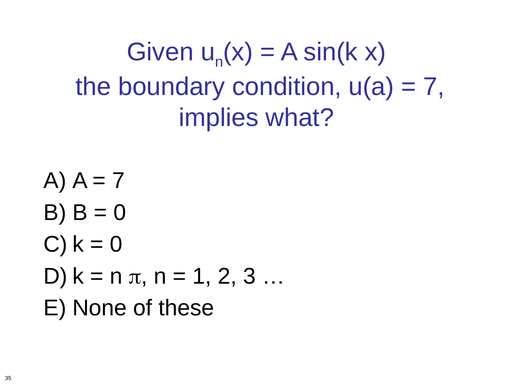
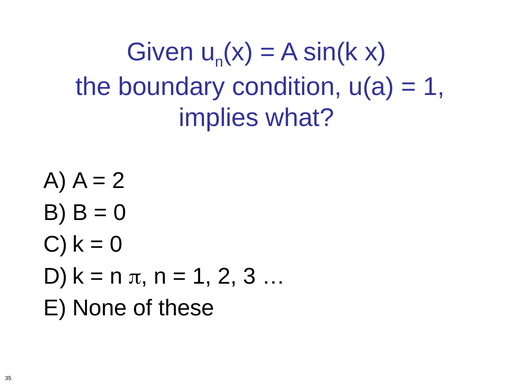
7 at (434, 87): 7 -> 1
7 at (119, 181): 7 -> 2
